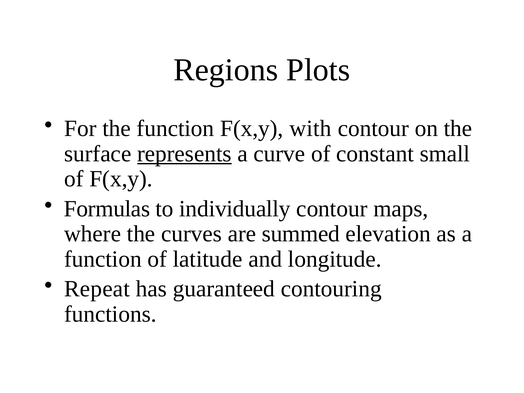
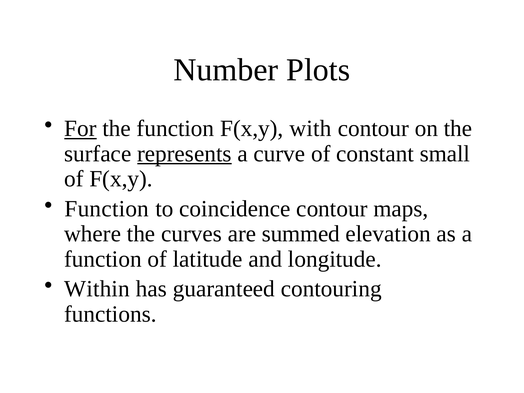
Regions: Regions -> Number
For underline: none -> present
Formulas at (107, 209): Formulas -> Function
individually: individually -> coincidence
Repeat: Repeat -> Within
